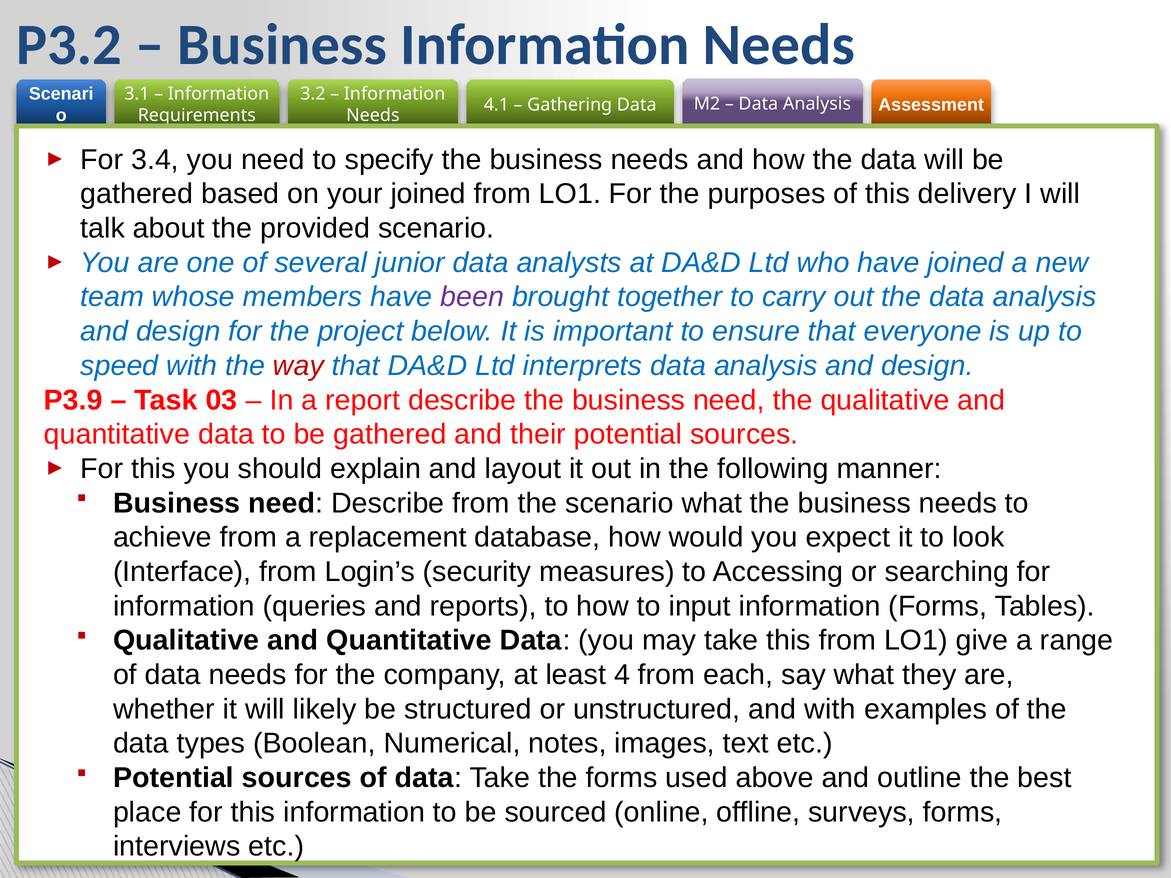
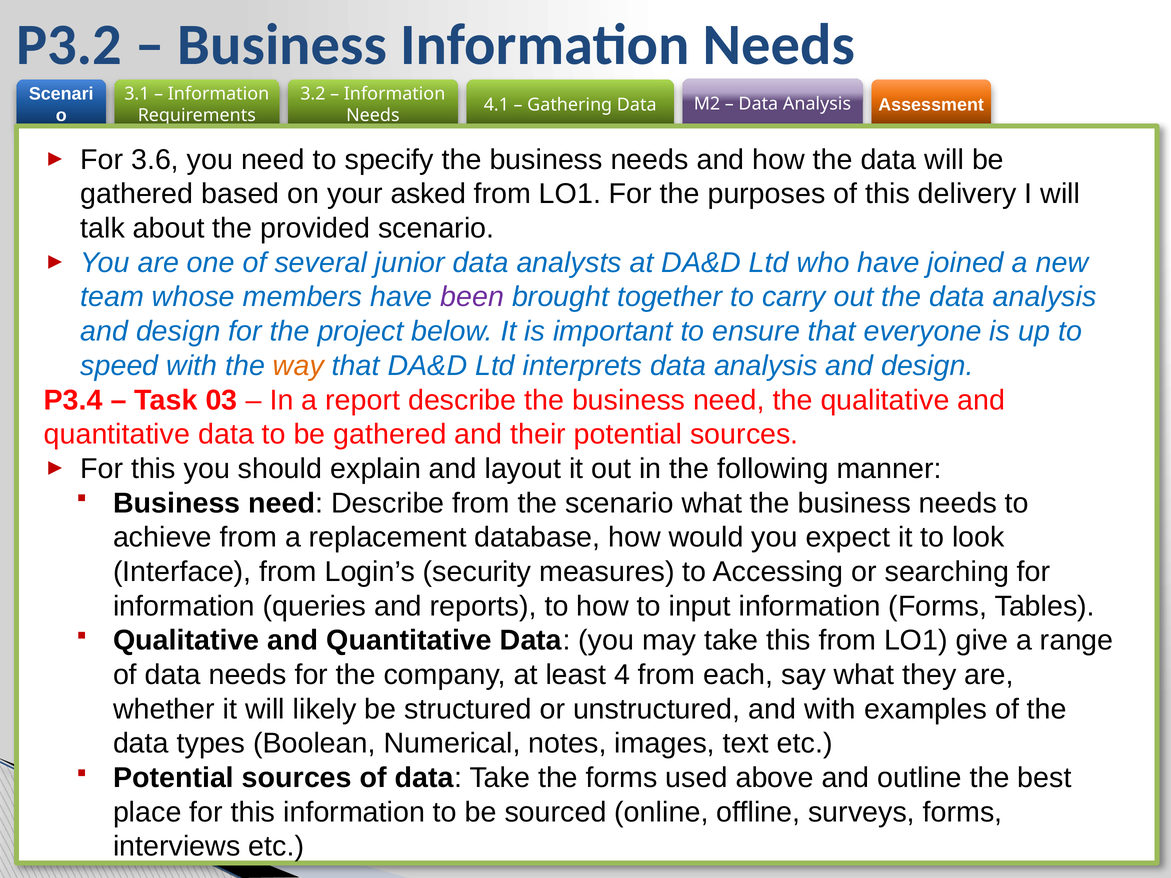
3.4: 3.4 -> 3.6
your joined: joined -> asked
way colour: red -> orange
P3.9: P3.9 -> P3.4
